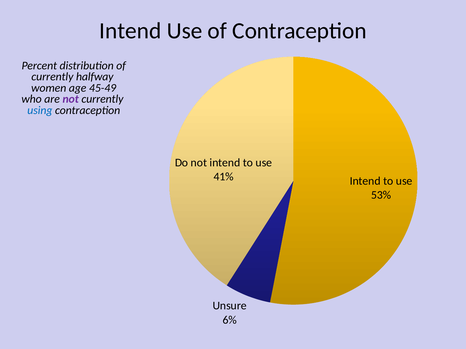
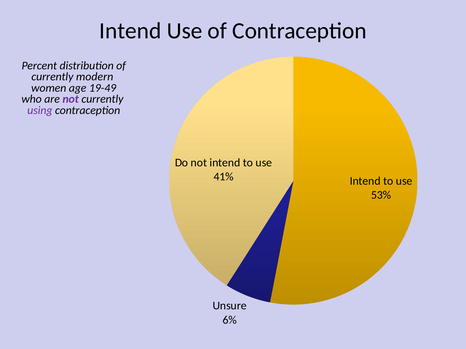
halfway: halfway -> modern
45-49: 45-49 -> 19-49
using colour: blue -> purple
